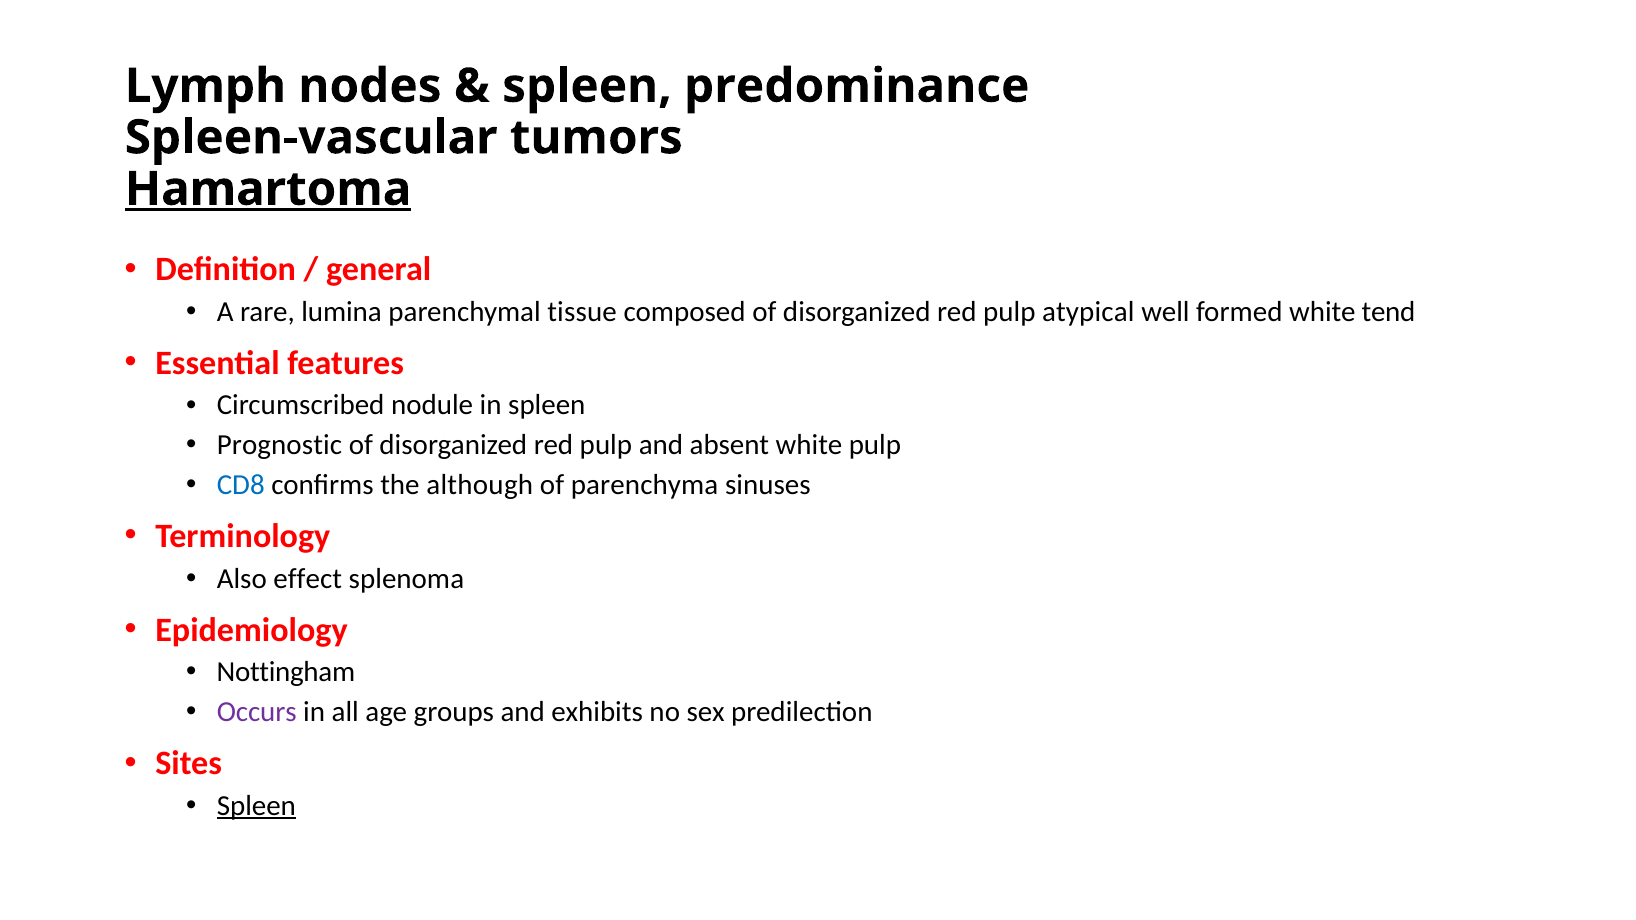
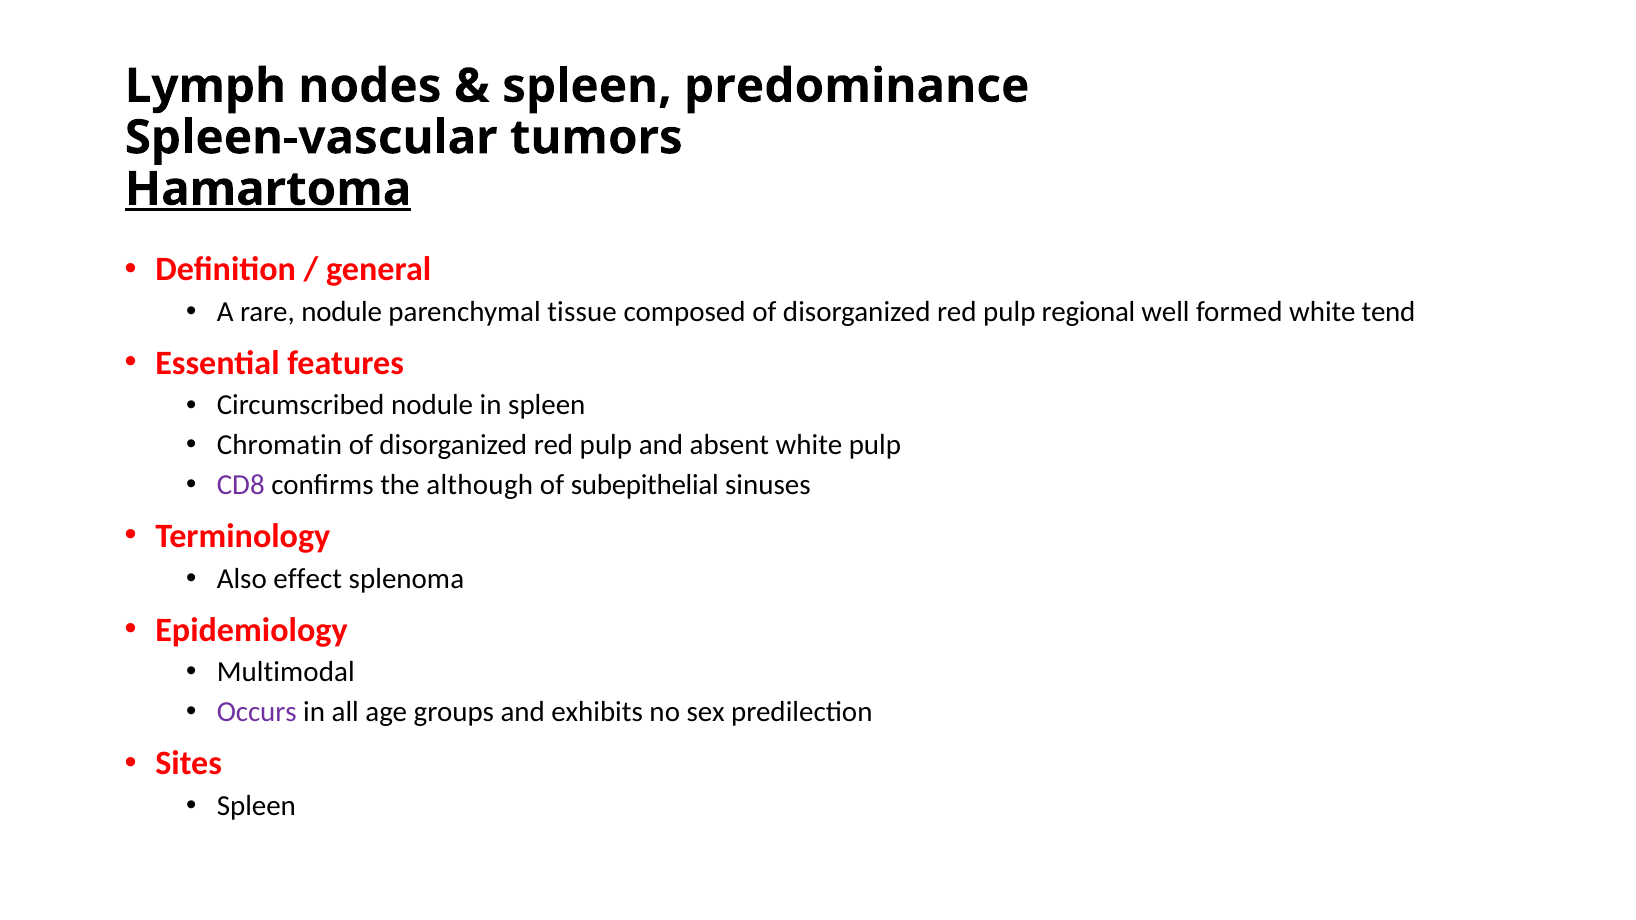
rare lumina: lumina -> nodule
atypical: atypical -> regional
Prognostic: Prognostic -> Chromatin
CD8 colour: blue -> purple
parenchyma: parenchyma -> subepithelial
Nottingham: Nottingham -> Multimodal
Spleen at (256, 806) underline: present -> none
